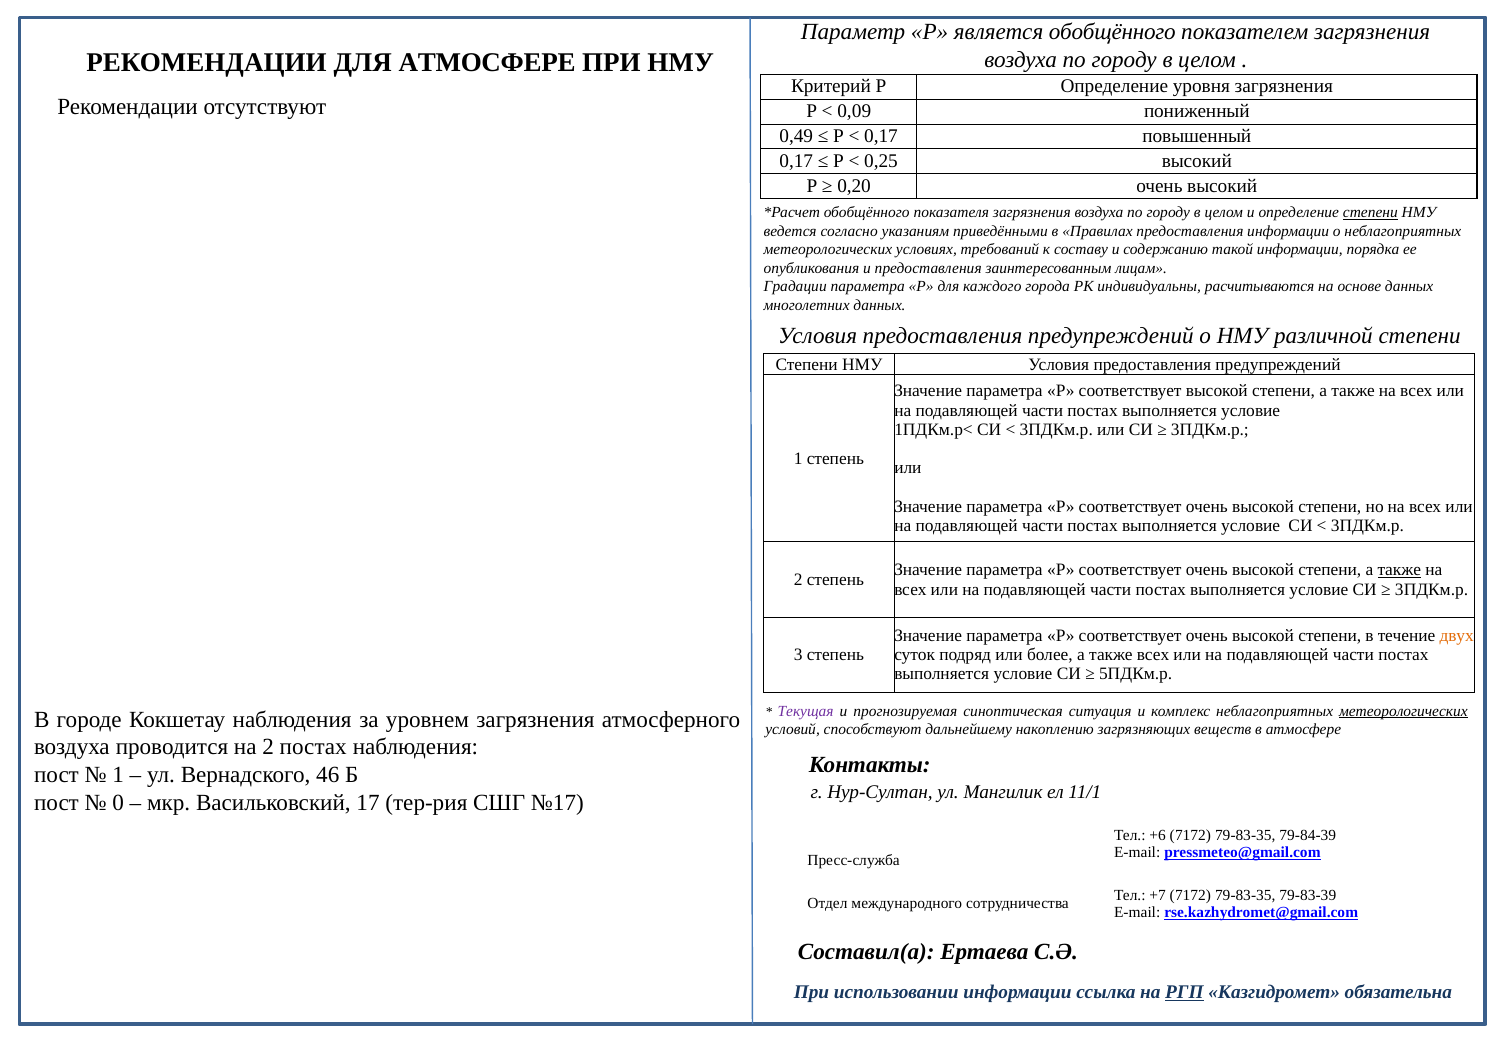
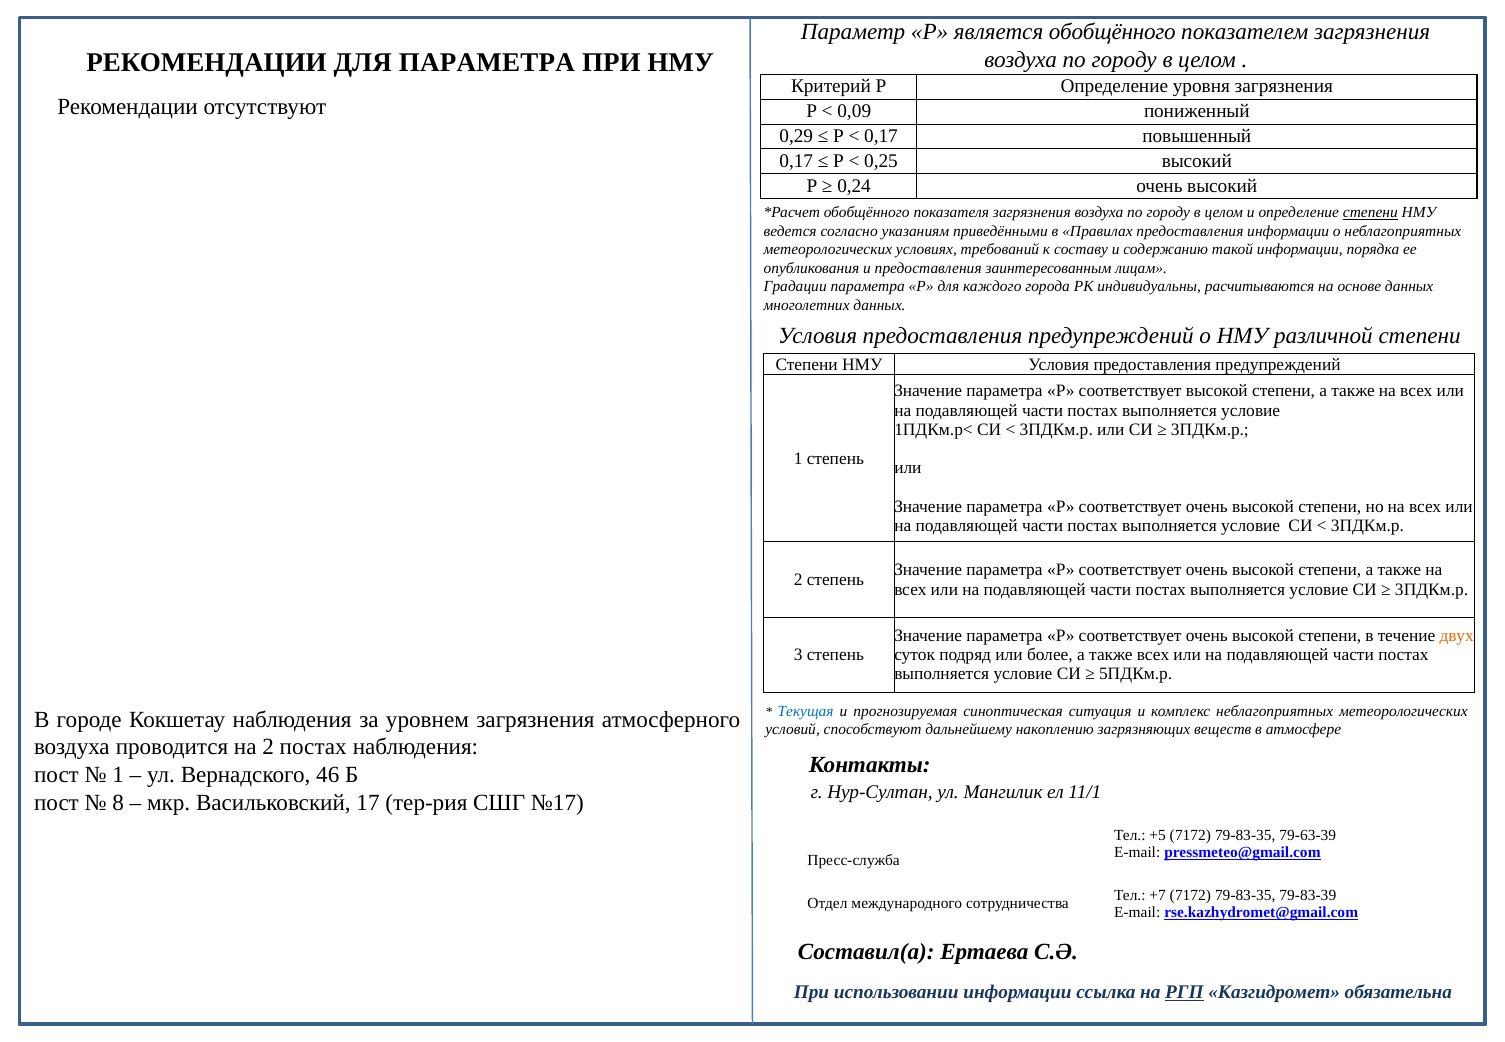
ДЛЯ АТМОСФЕРЕ: АТМОСФЕРЕ -> ПАРАМЕТРА
0,49: 0,49 -> 0,29
0,20: 0,20 -> 0,24
также at (1399, 570) underline: present -> none
Текущая colour: purple -> blue
метеорологических at (1403, 711) underline: present -> none
0: 0 -> 8
+6: +6 -> +5
79-84-39: 79-84-39 -> 79-63-39
